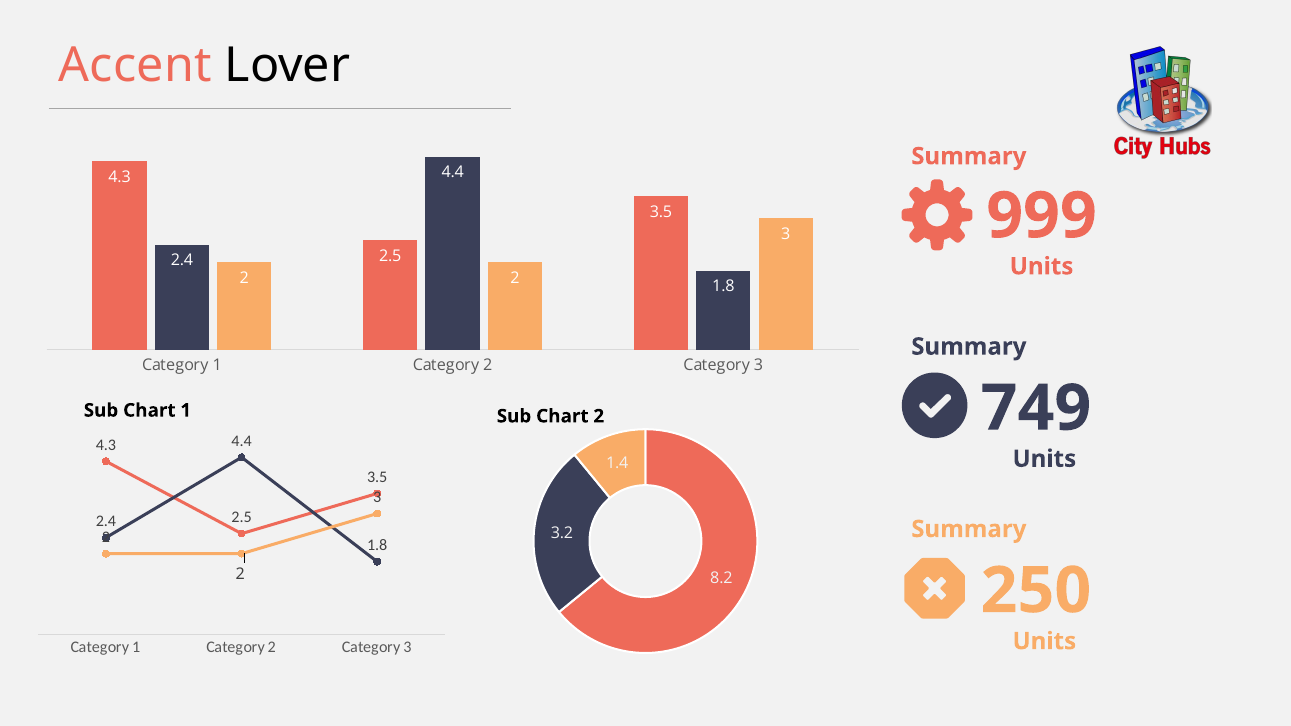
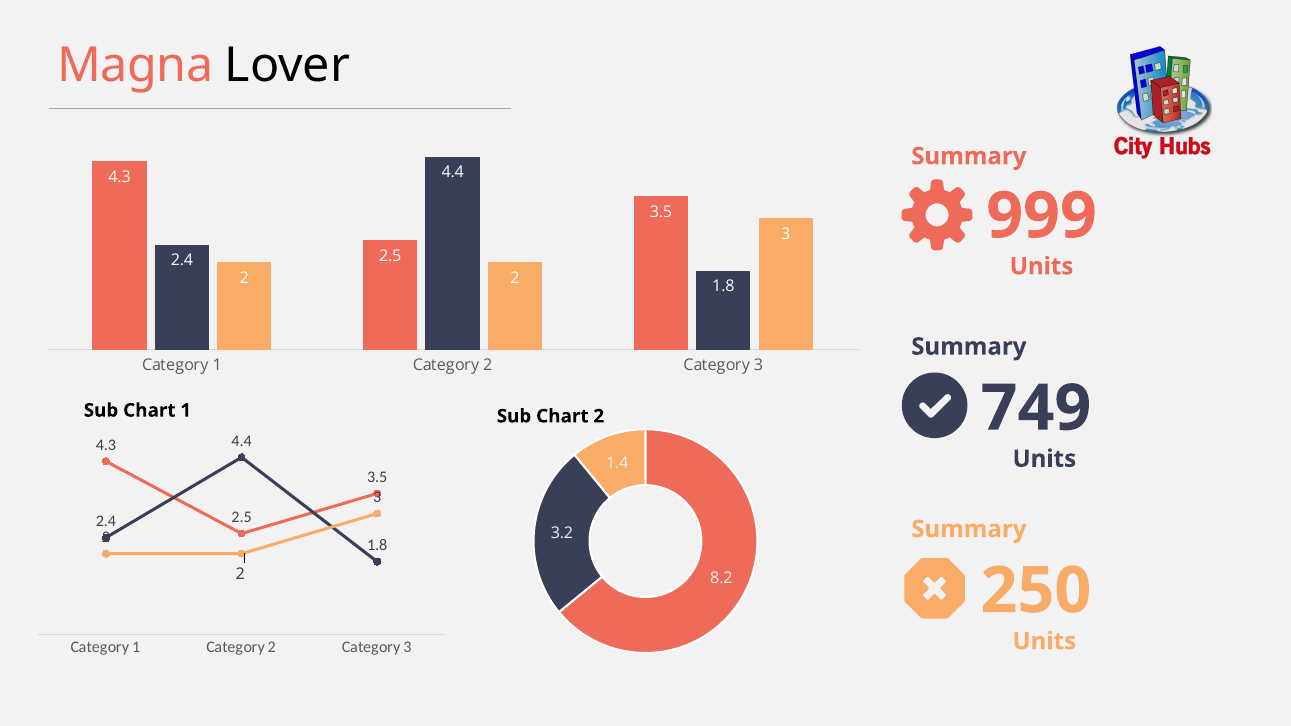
Accent: Accent -> Magna
